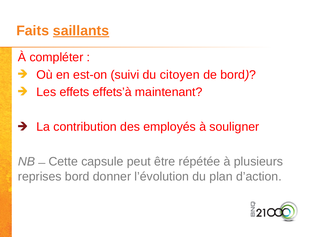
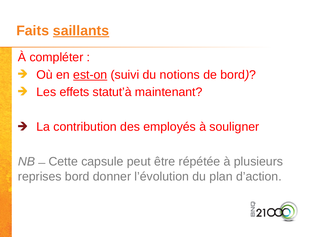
est-on underline: none -> present
citoyen: citoyen -> notions
effets’à: effets’à -> statut’à
